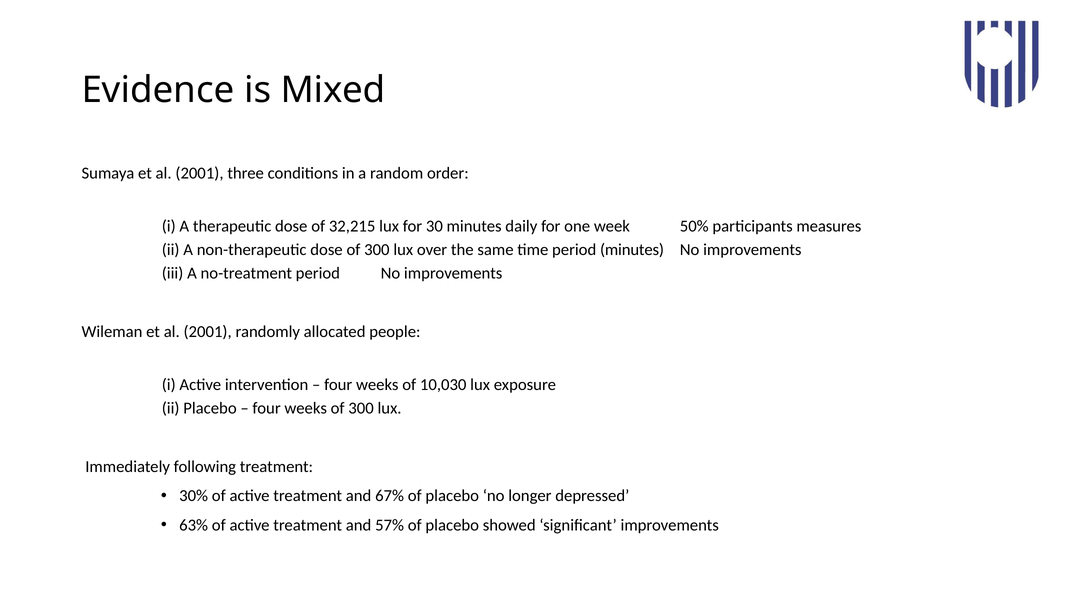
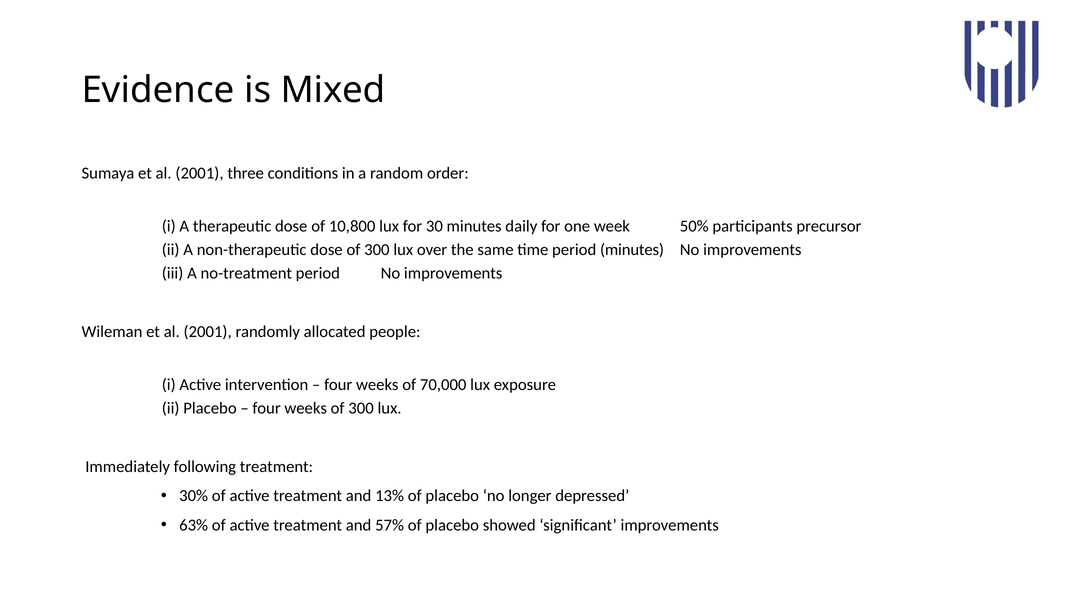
32,215: 32,215 -> 10,800
measures: measures -> precursor
10,030: 10,030 -> 70,000
67%: 67% -> 13%
